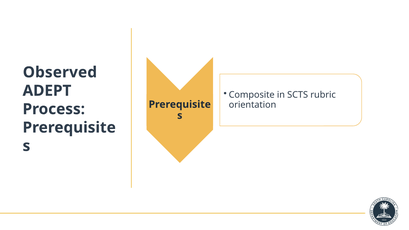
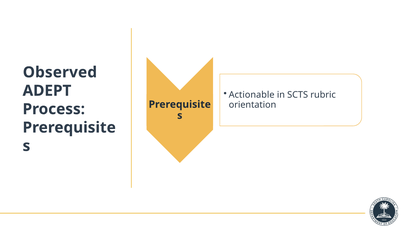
Composite: Composite -> Actionable
